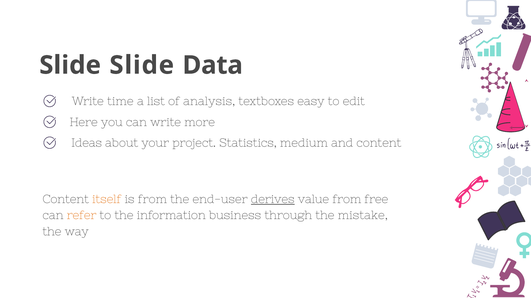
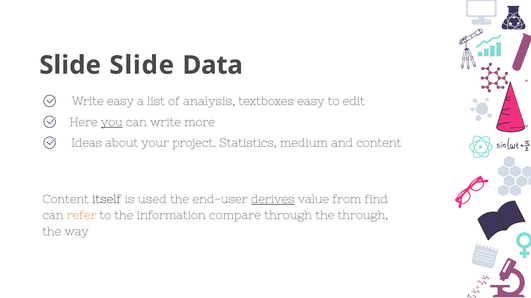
Write time: time -> easy
you underline: none -> present
itself colour: orange -> black
is from: from -> used
free: free -> find
business: business -> compare
the mistake: mistake -> through
